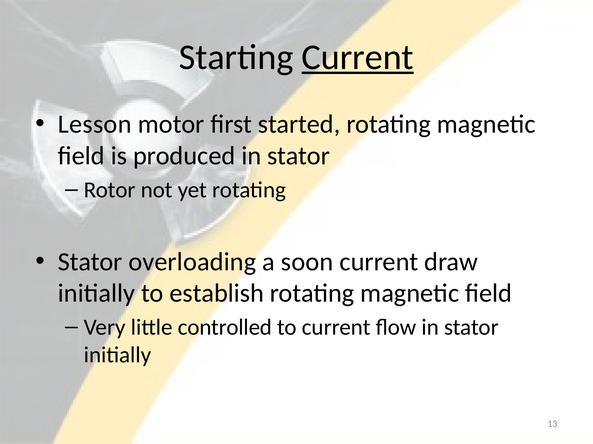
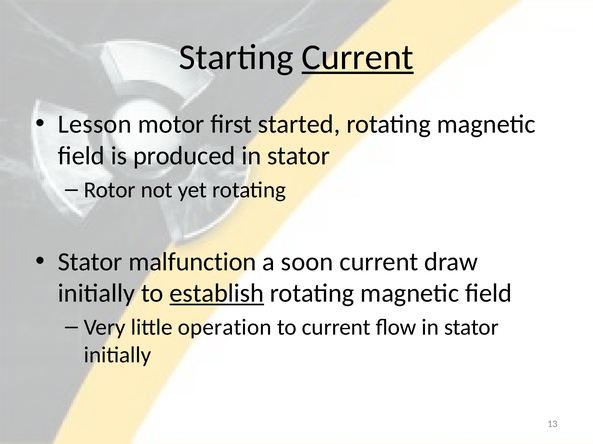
overloading: overloading -> malfunction
establish underline: none -> present
controlled: controlled -> operation
